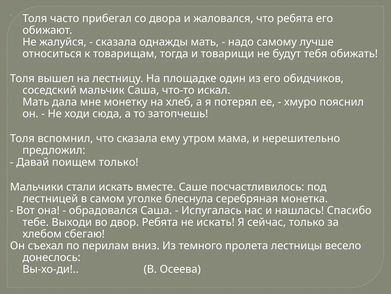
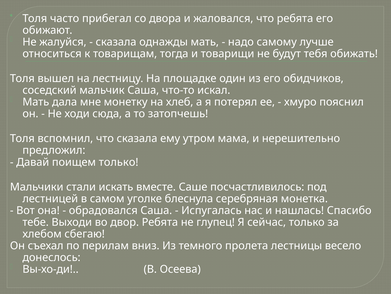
не искать: искать -> глупец
